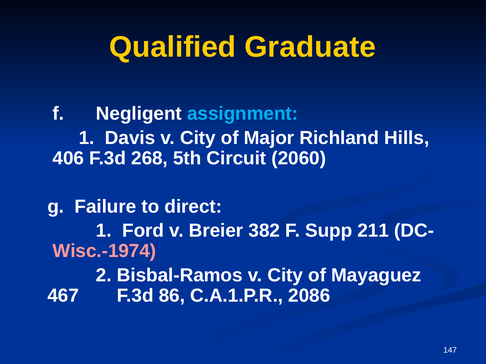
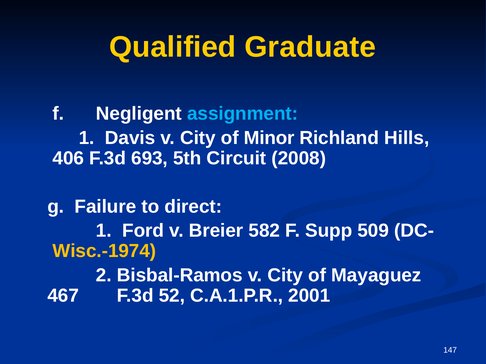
Major: Major -> Minor
268: 268 -> 693
2060: 2060 -> 2008
382: 382 -> 582
211: 211 -> 509
Wisc.-1974 colour: pink -> yellow
86: 86 -> 52
2086: 2086 -> 2001
